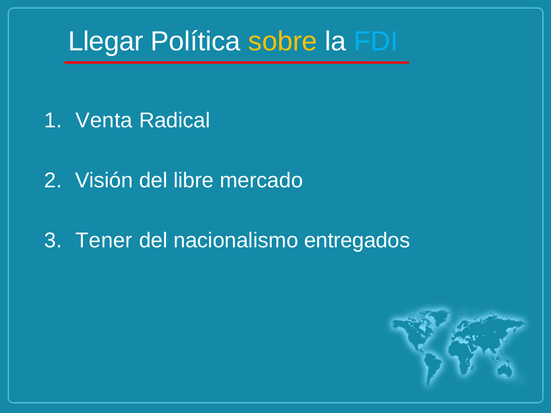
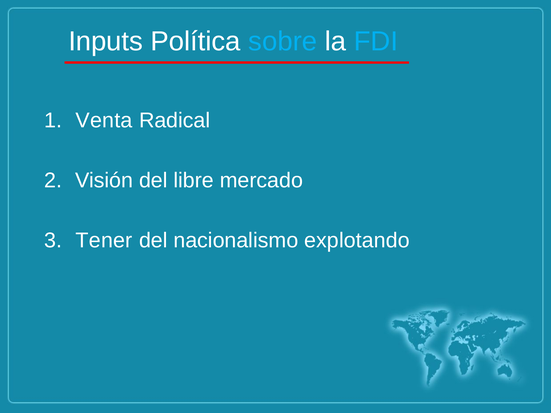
Llegar: Llegar -> Inputs
sobre colour: yellow -> light blue
entregados: entregados -> explotando
